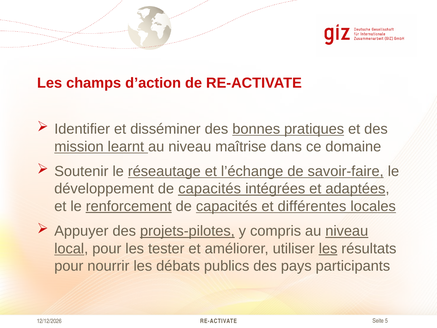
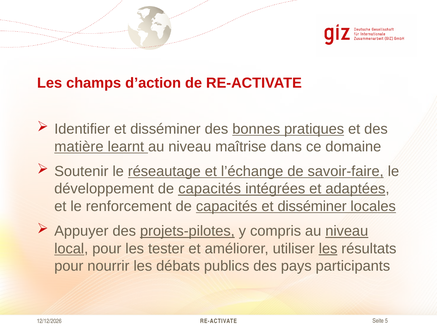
mission: mission -> matière
renforcement underline: present -> none
capacités et différentes: différentes -> disséminer
